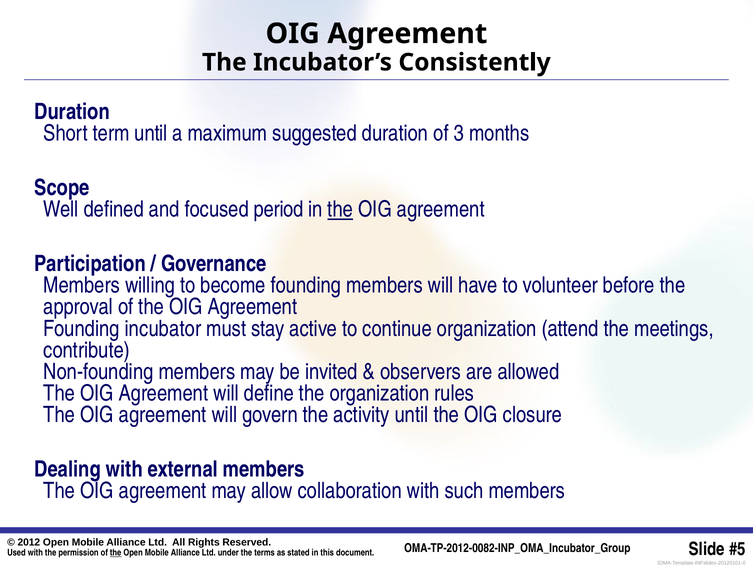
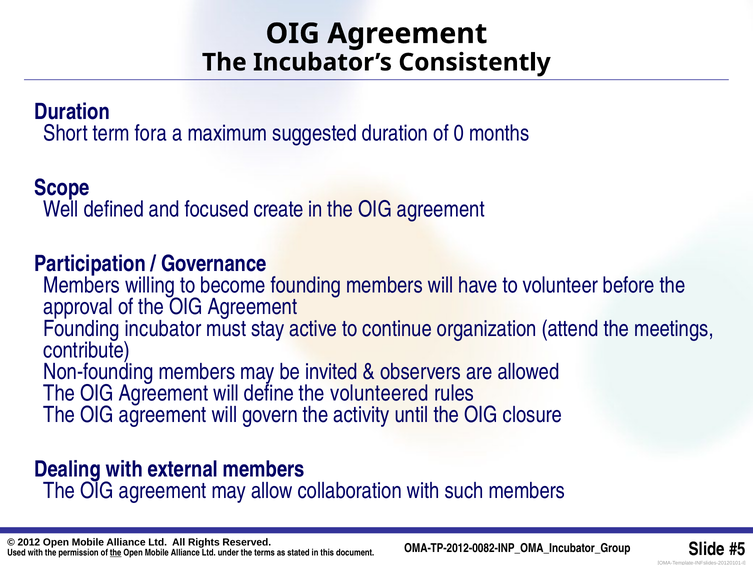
term until: until -> fora
3: 3 -> 0
period: period -> create
the at (340, 209) underline: present -> none
the organization: organization -> volunteered
